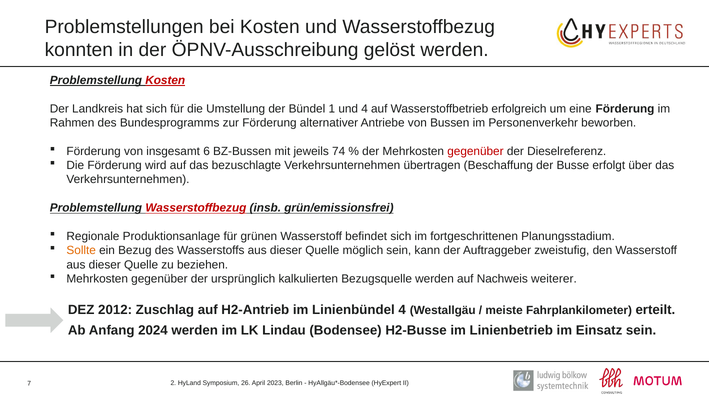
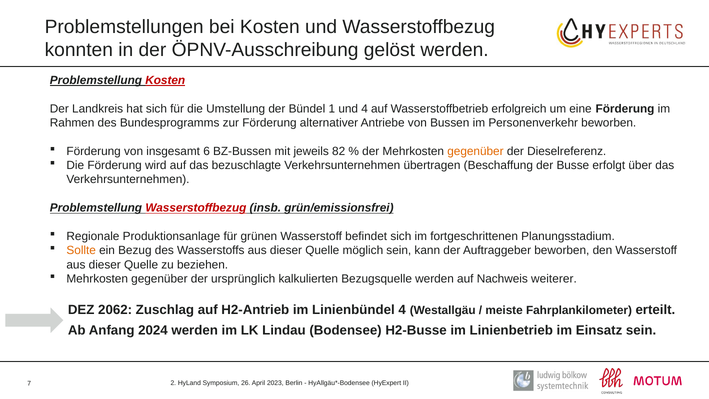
74: 74 -> 82
gegenüber at (475, 151) colour: red -> orange
Auftraggeber zweistufig: zweistufig -> beworben
2012: 2012 -> 2062
